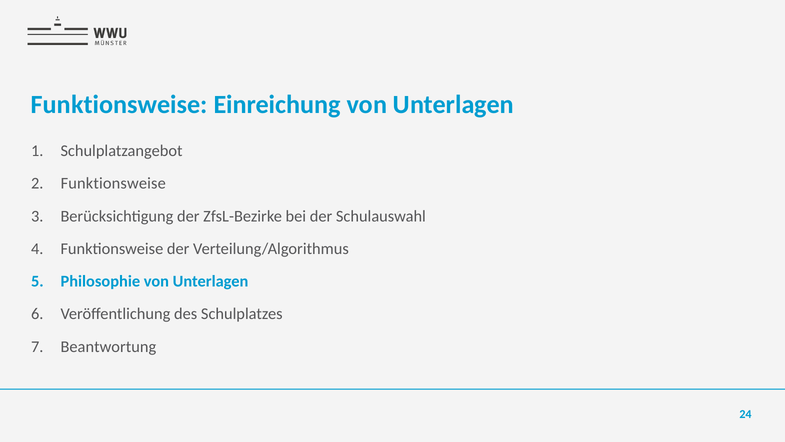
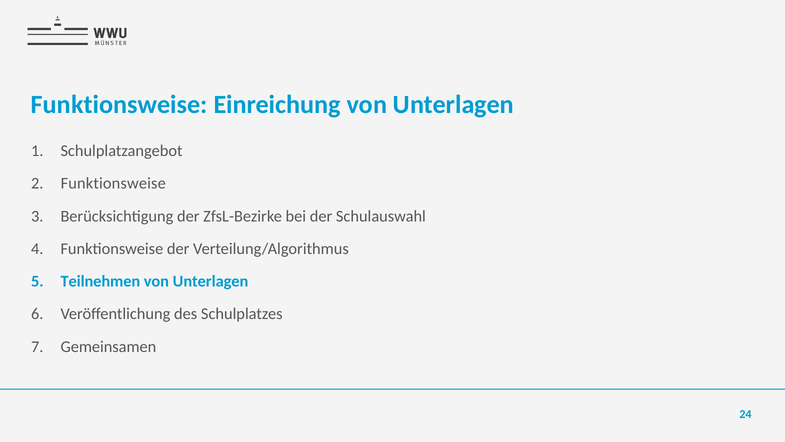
Philosophie: Philosophie -> Teilnehmen
Beantwortung: Beantwortung -> Gemeinsamen
